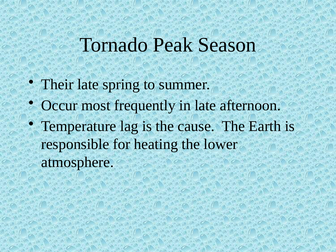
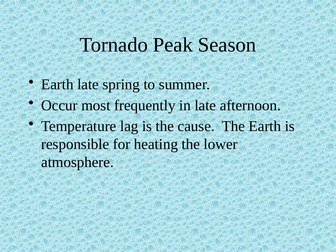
Their at (57, 84): Their -> Earth
